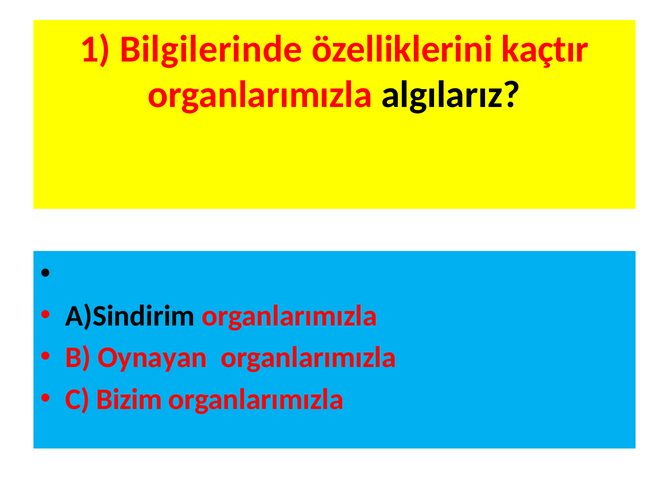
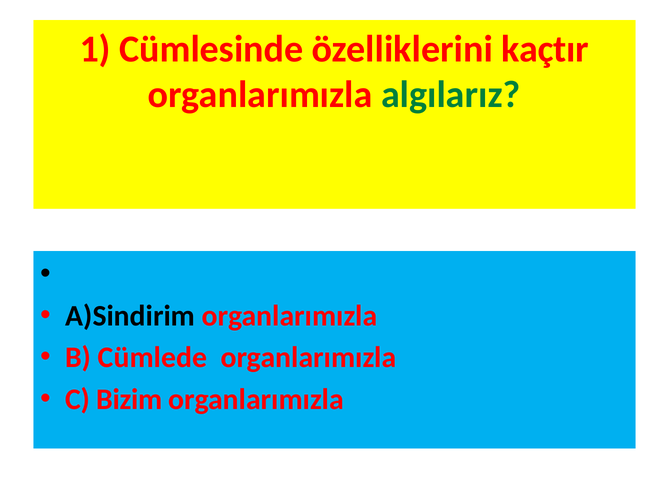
Bilgilerinde: Bilgilerinde -> Cümlesinde
algılarız colour: black -> green
Oynayan: Oynayan -> Cümlede
